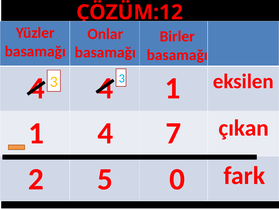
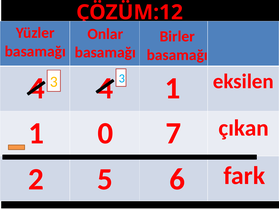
4 at (105, 133): 4 -> 0
0: 0 -> 6
